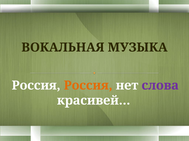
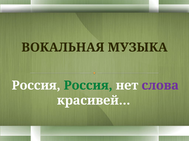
Россия at (88, 86) colour: orange -> green
